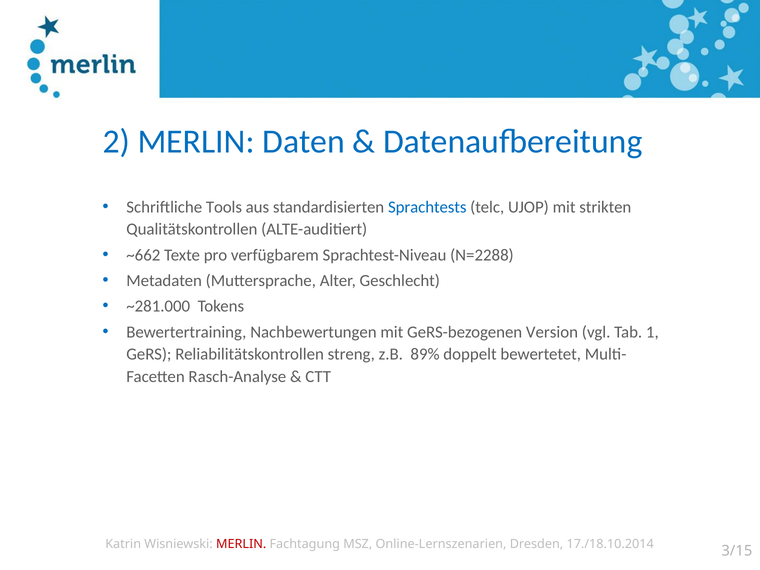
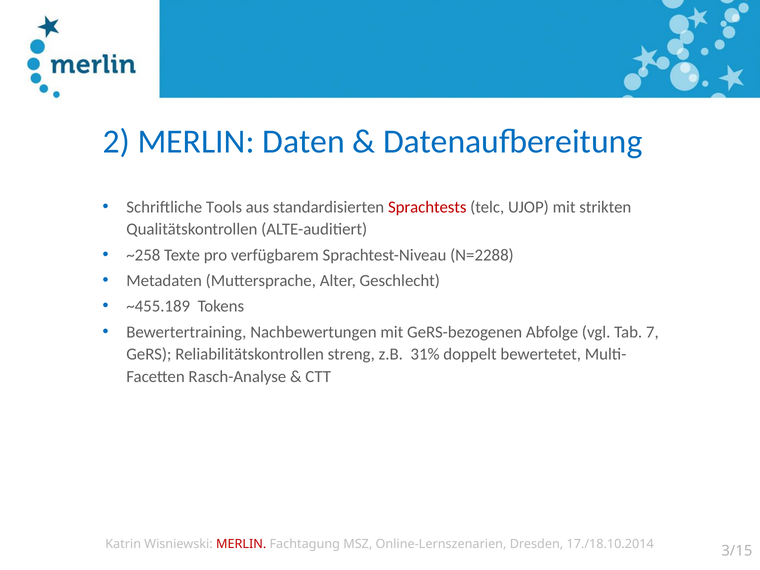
Sprachtests colour: blue -> red
~662: ~662 -> ~258
~281.000: ~281.000 -> ~455.189
Version: Version -> Abfolge
1: 1 -> 7
89%: 89% -> 31%
